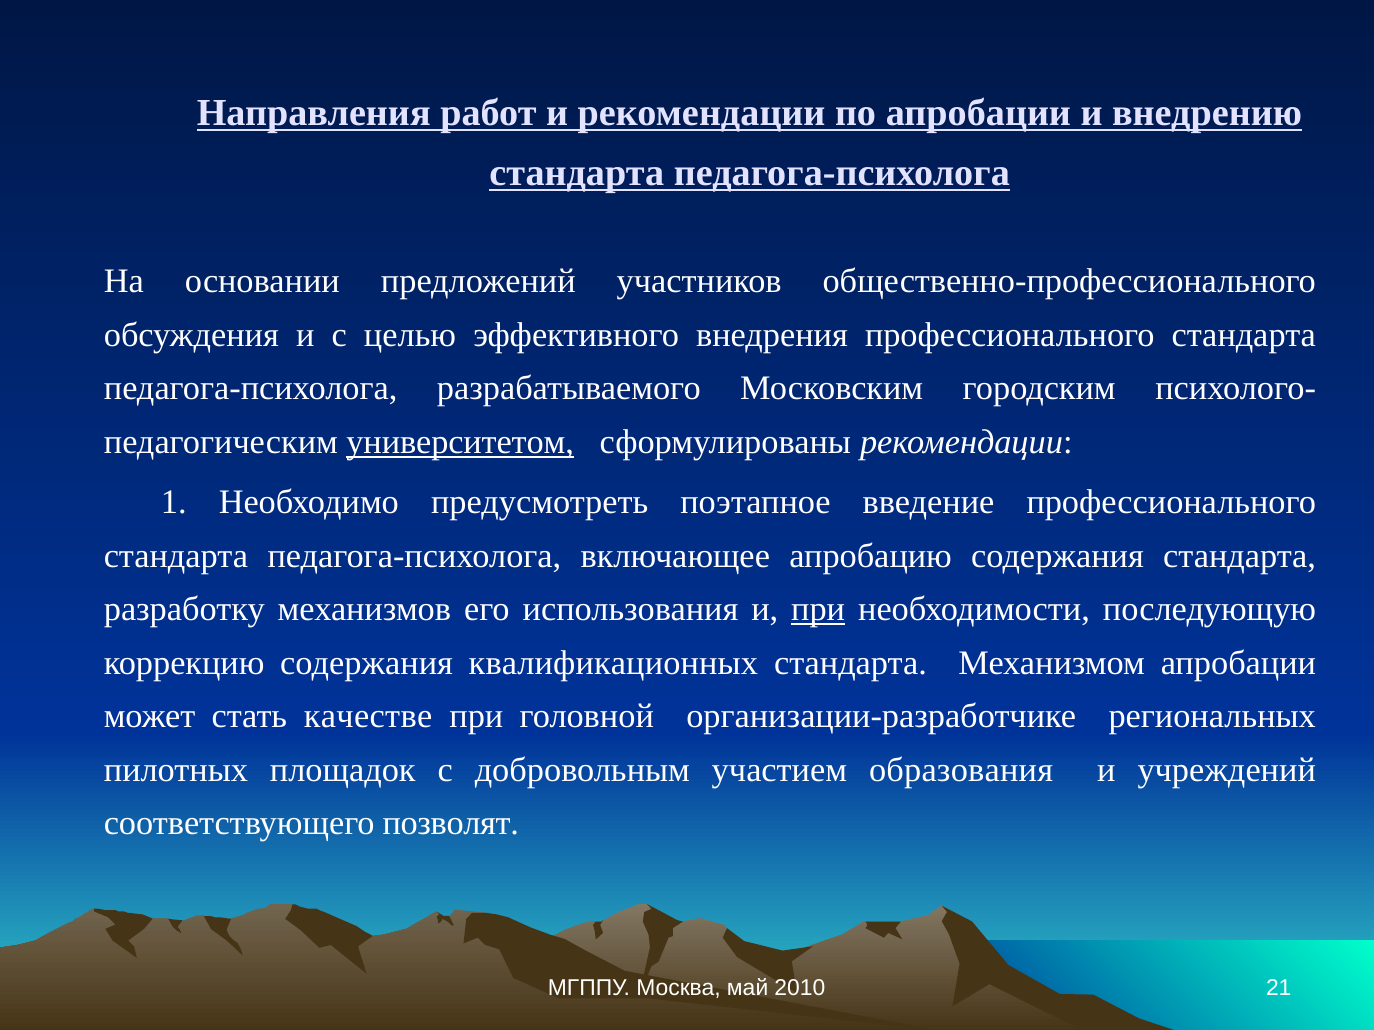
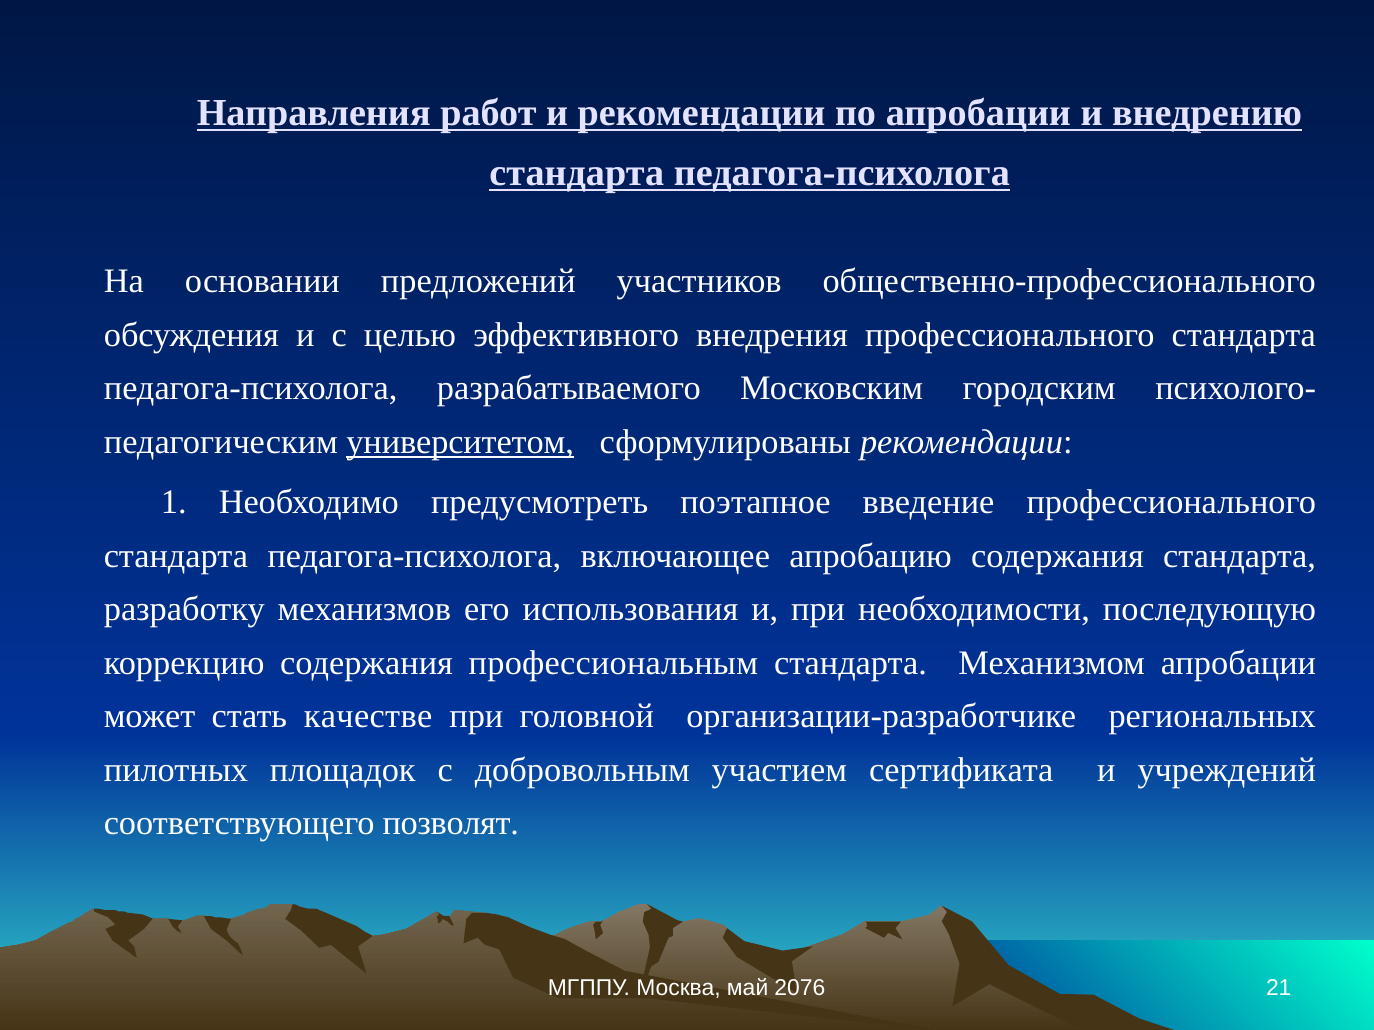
при at (818, 610) underline: present -> none
квалификационных: квалификационных -> профессиональным
образования: образования -> сертификата
2010: 2010 -> 2076
